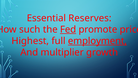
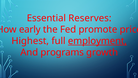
such: such -> early
Fed underline: present -> none
multiplier: multiplier -> programs
